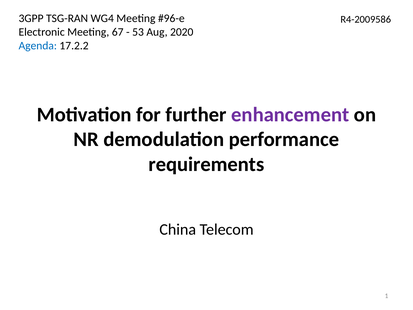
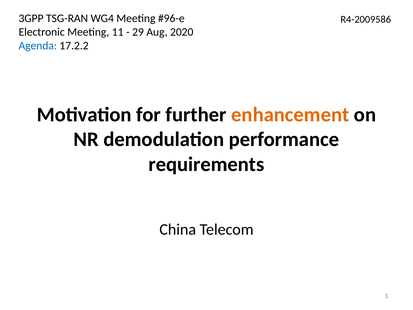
67: 67 -> 11
53: 53 -> 29
enhancement colour: purple -> orange
